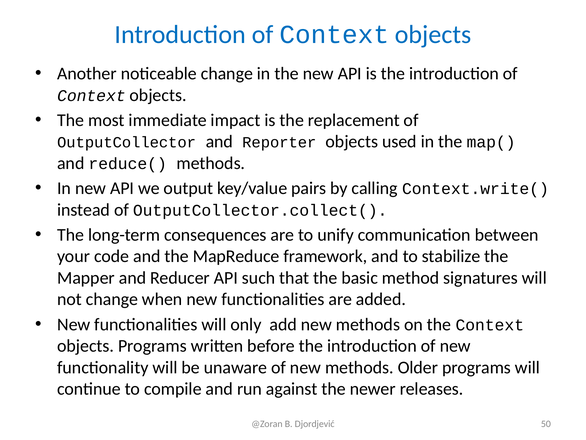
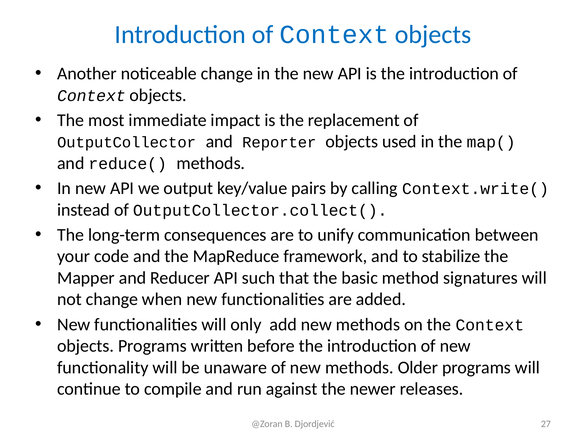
50: 50 -> 27
